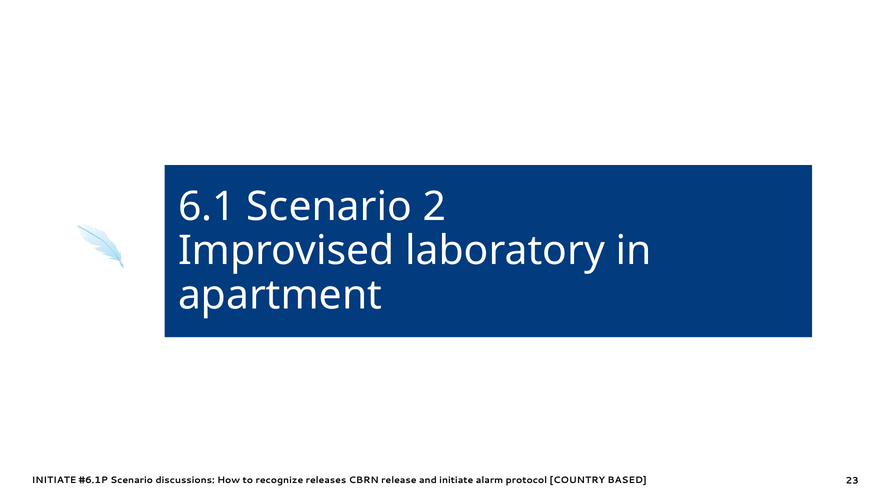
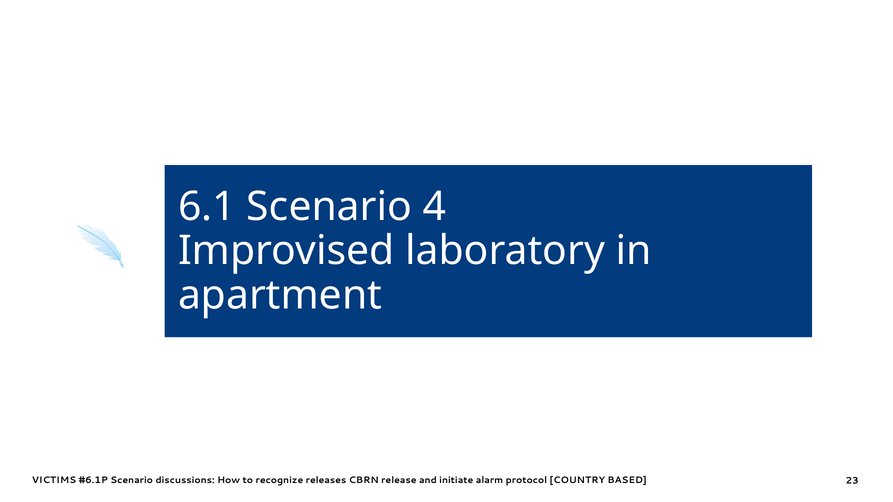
2: 2 -> 4
INITIATE at (54, 480): INITIATE -> VICTIMS
